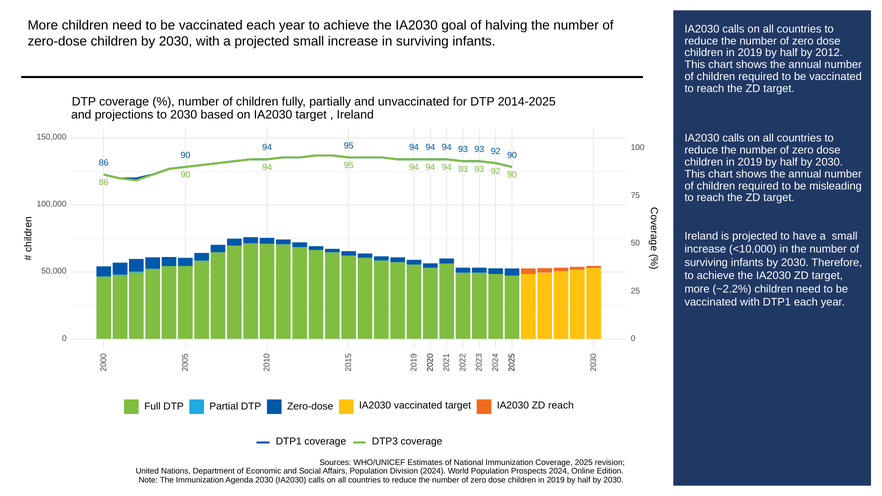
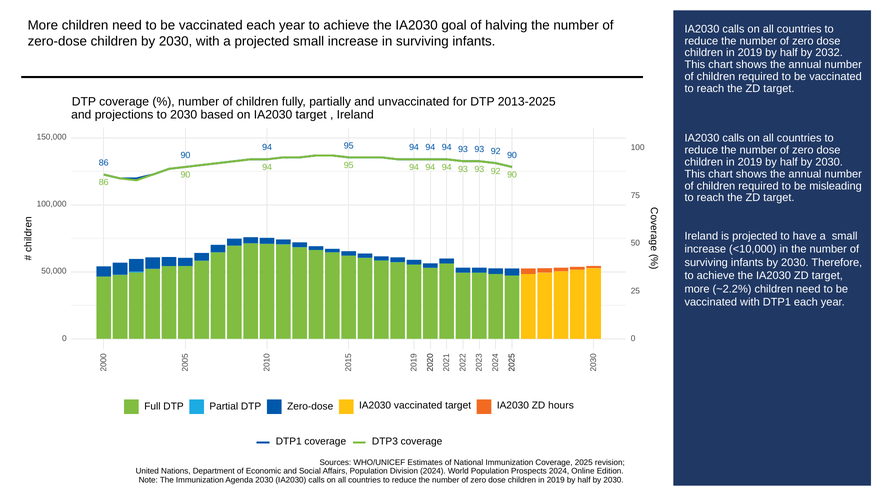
2012: 2012 -> 2032
2014-2025: 2014-2025 -> 2013-2025
ZD reach: reach -> hours
